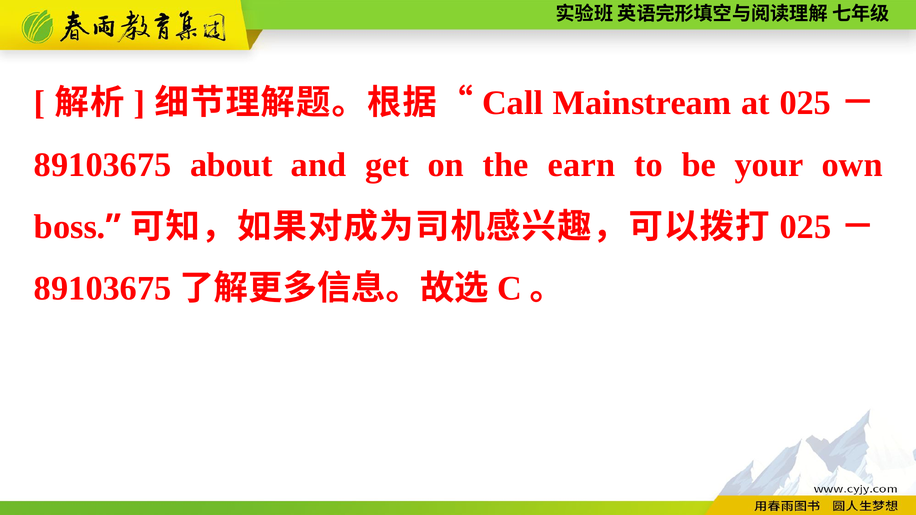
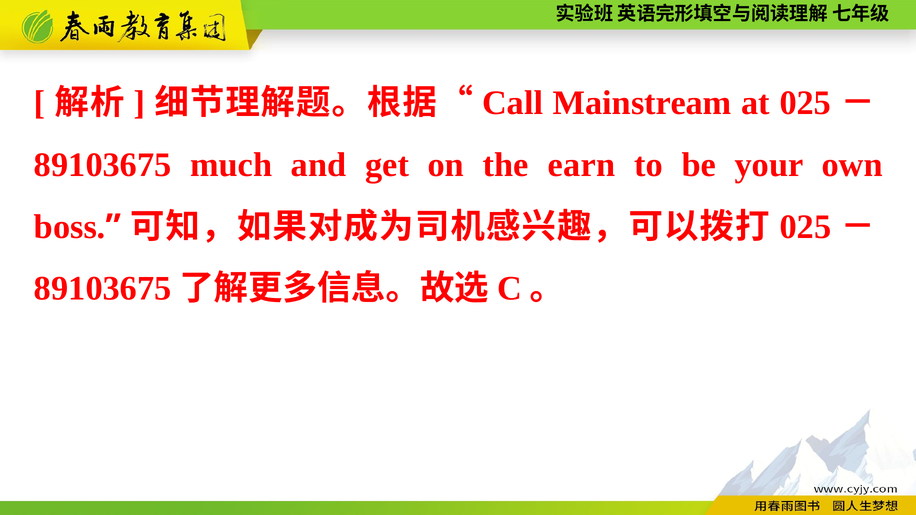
about: about -> much
